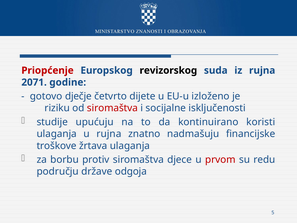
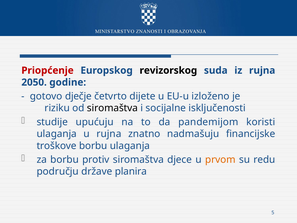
2071: 2071 -> 2050
siromaštva at (112, 108) colour: red -> black
kontinuirano: kontinuirano -> pandemijom
troškove žrtava: žrtava -> borbu
prvom colour: red -> orange
odgoja: odgoja -> planira
